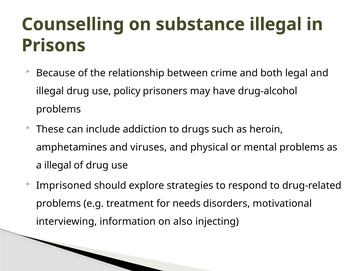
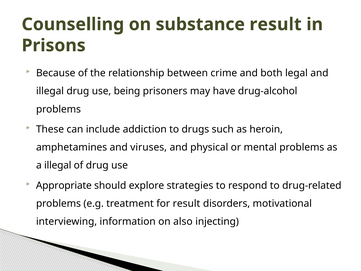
substance illegal: illegal -> result
policy: policy -> being
Imprisoned: Imprisoned -> Appropriate
for needs: needs -> result
